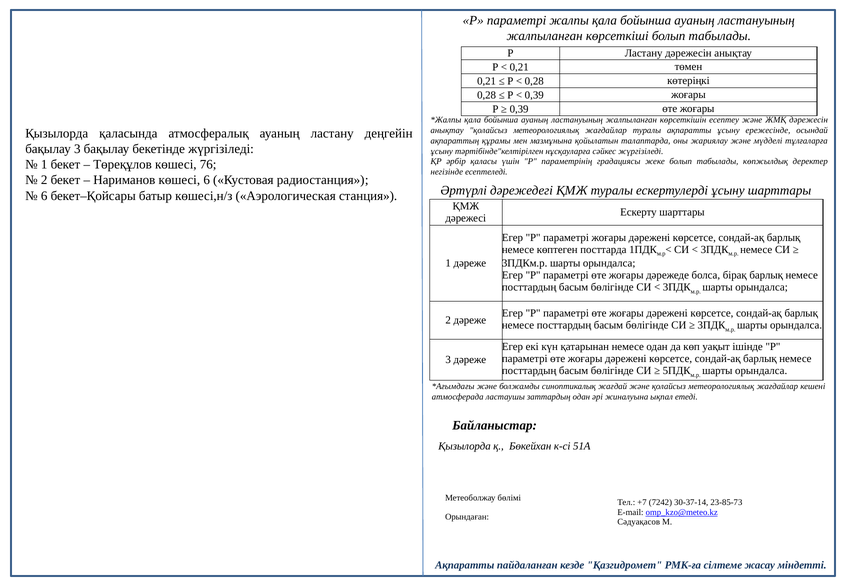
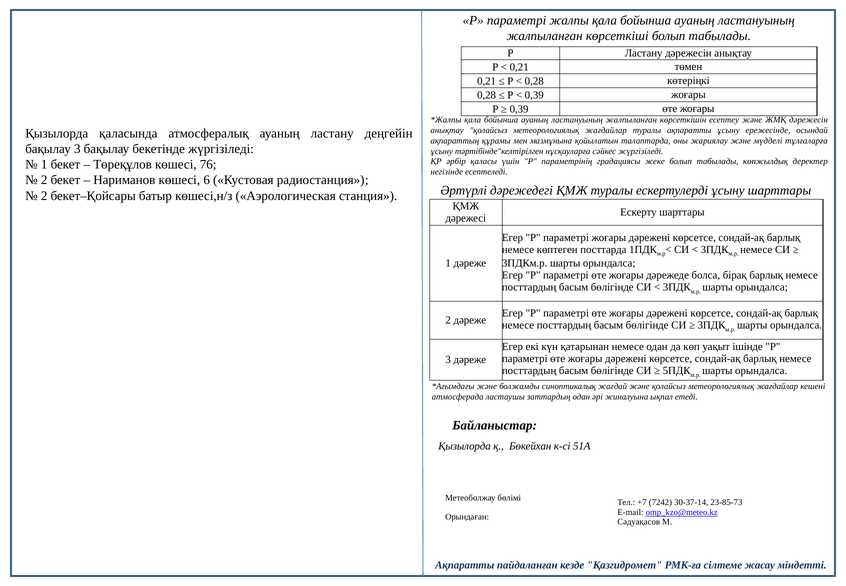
6 at (44, 196): 6 -> 2
